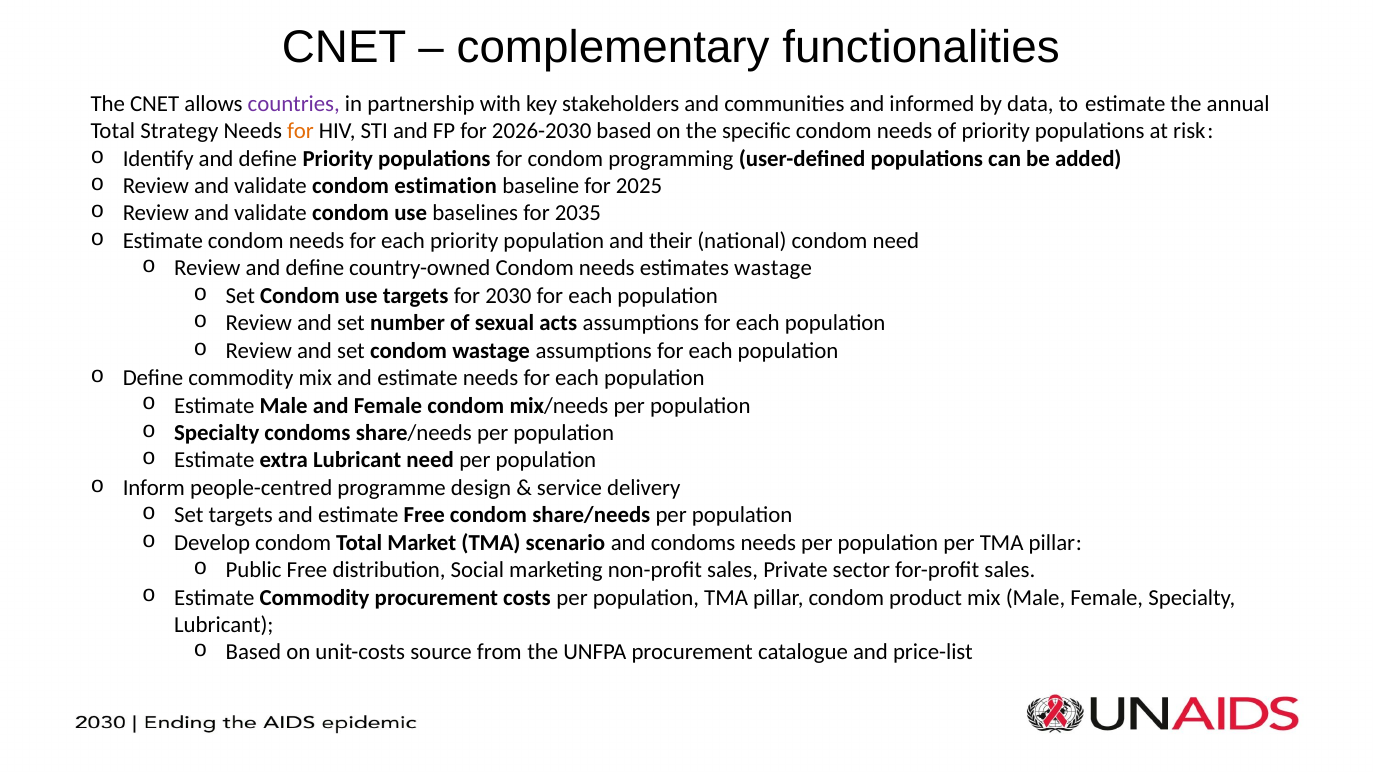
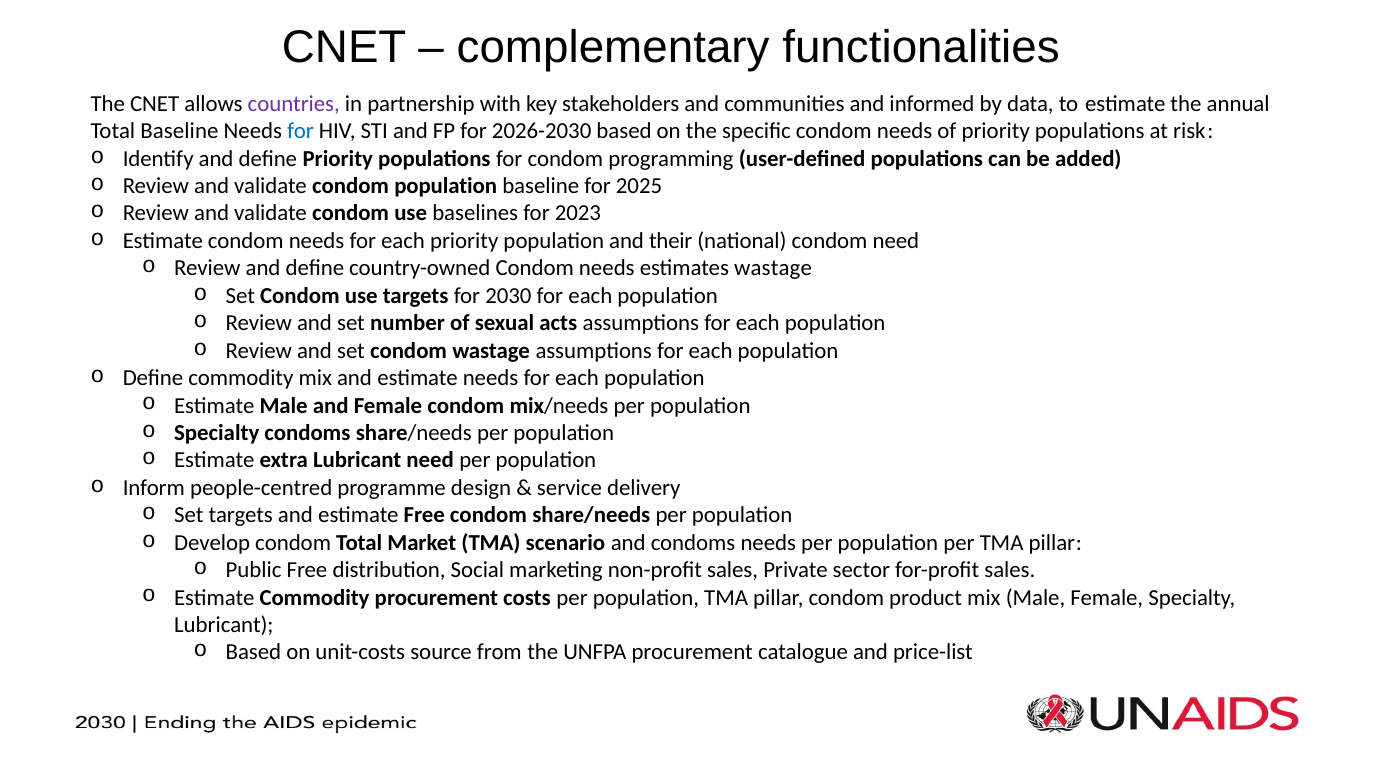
Total Strategy: Strategy -> Baseline
for at (300, 131) colour: orange -> blue
condom estimation: estimation -> population
2035: 2035 -> 2023
